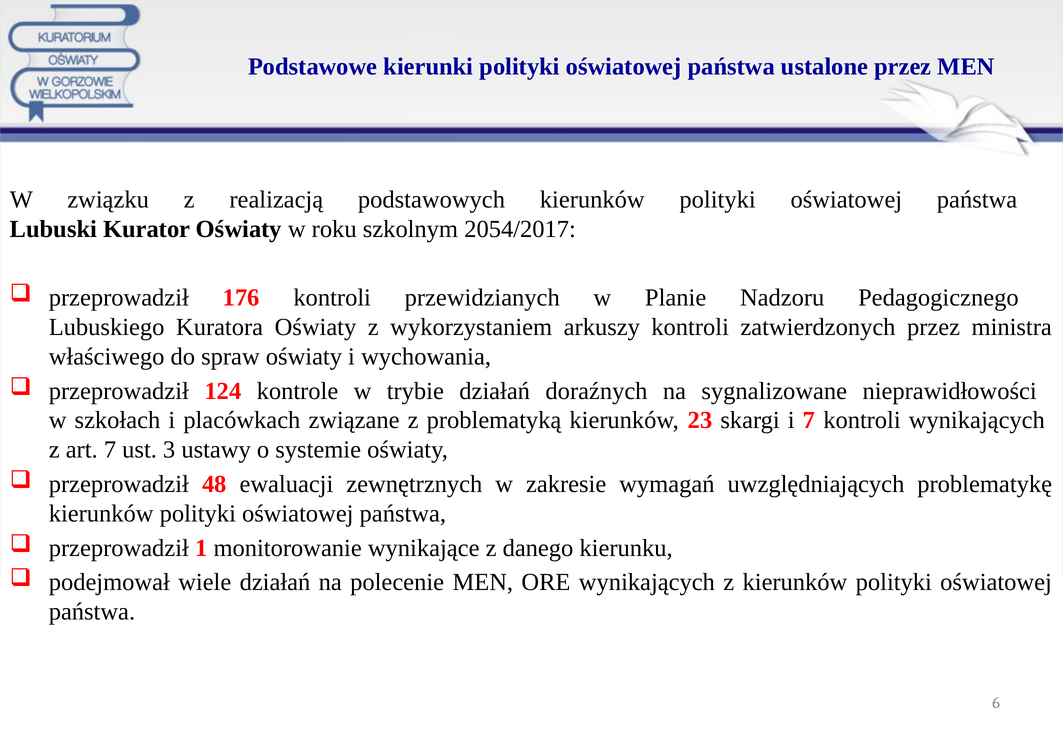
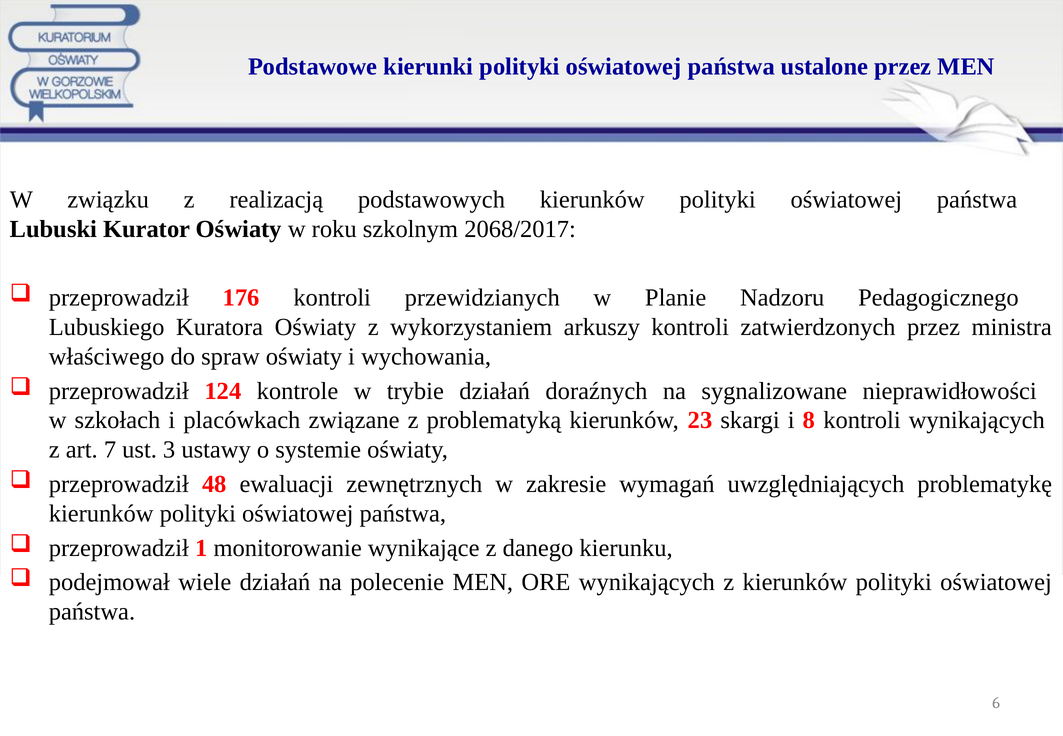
2054/2017: 2054/2017 -> 2068/2017
i 7: 7 -> 8
